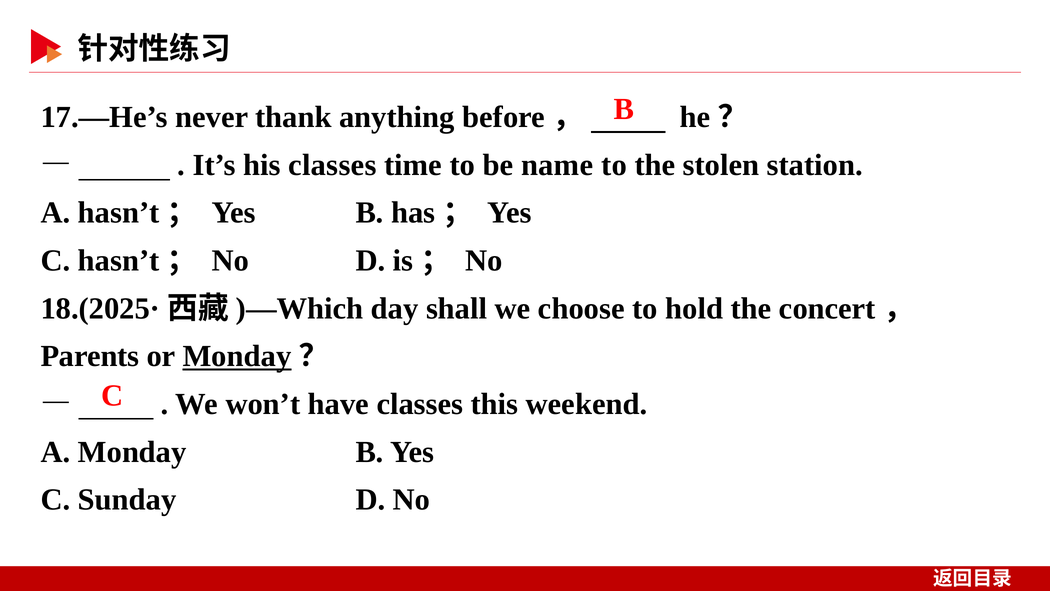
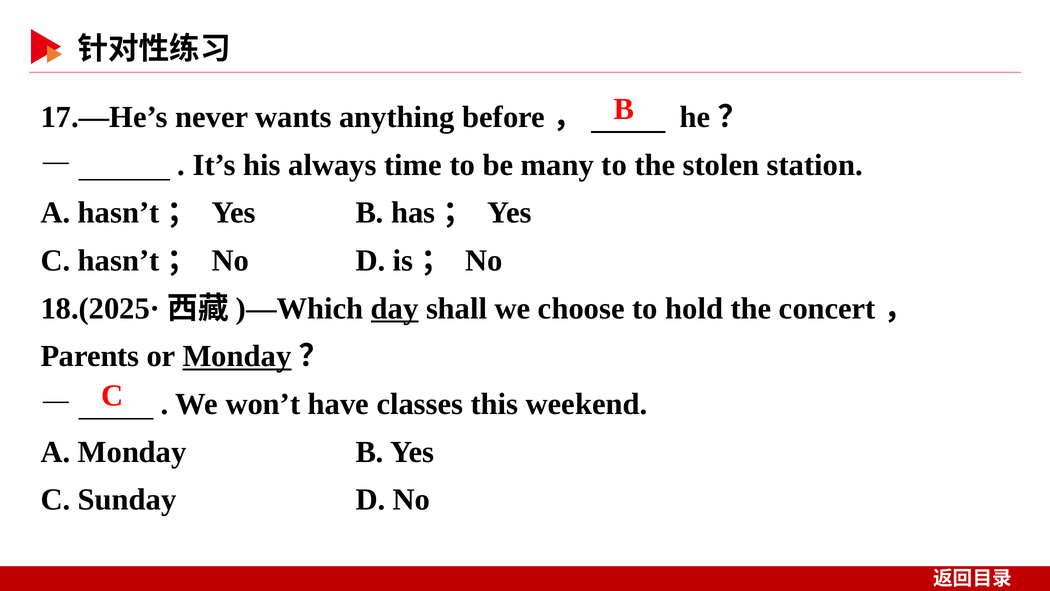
thank: thank -> wants
his classes: classes -> always
name: name -> many
day underline: none -> present
